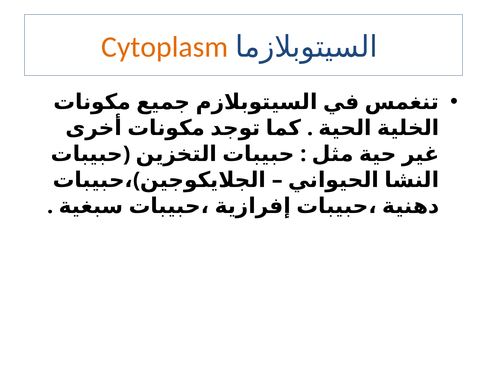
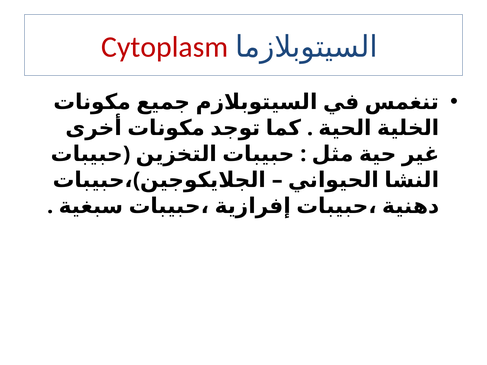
Cytoplasm colour: orange -> red
